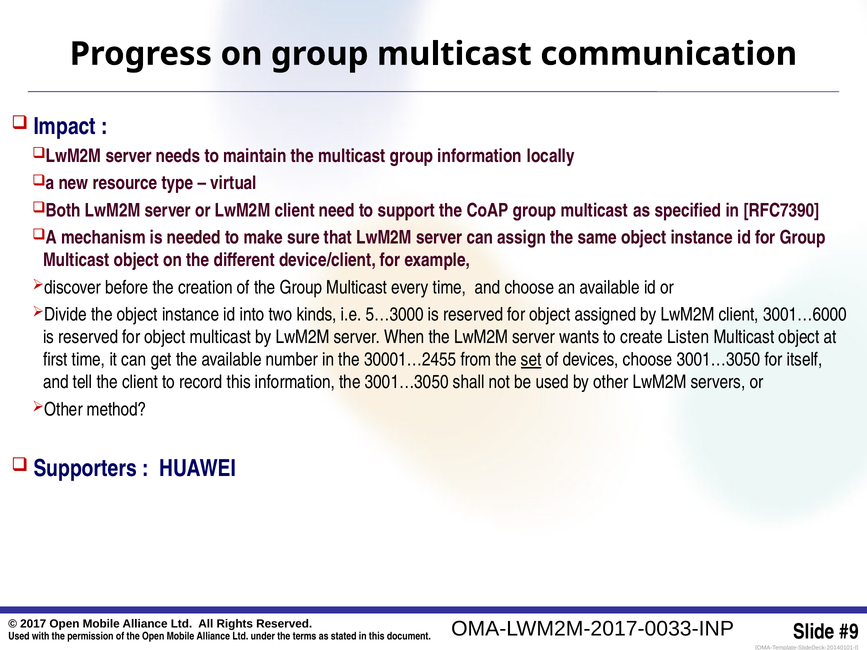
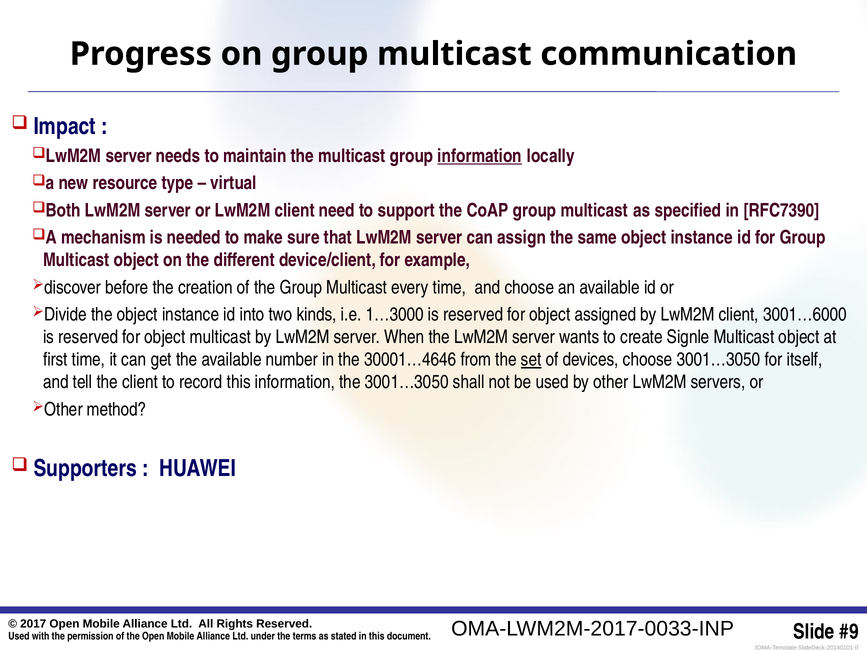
information at (480, 156) underline: none -> present
5…3000: 5…3000 -> 1…3000
Listen: Listen -> Signle
30001…2455: 30001…2455 -> 30001…4646
